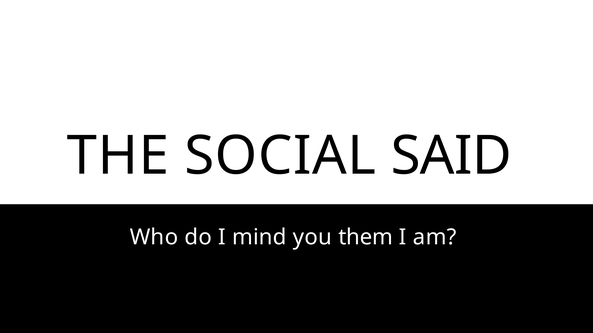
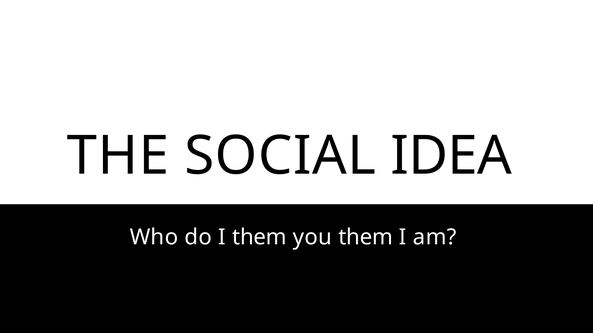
SAID: SAID -> IDEA
I mind: mind -> them
